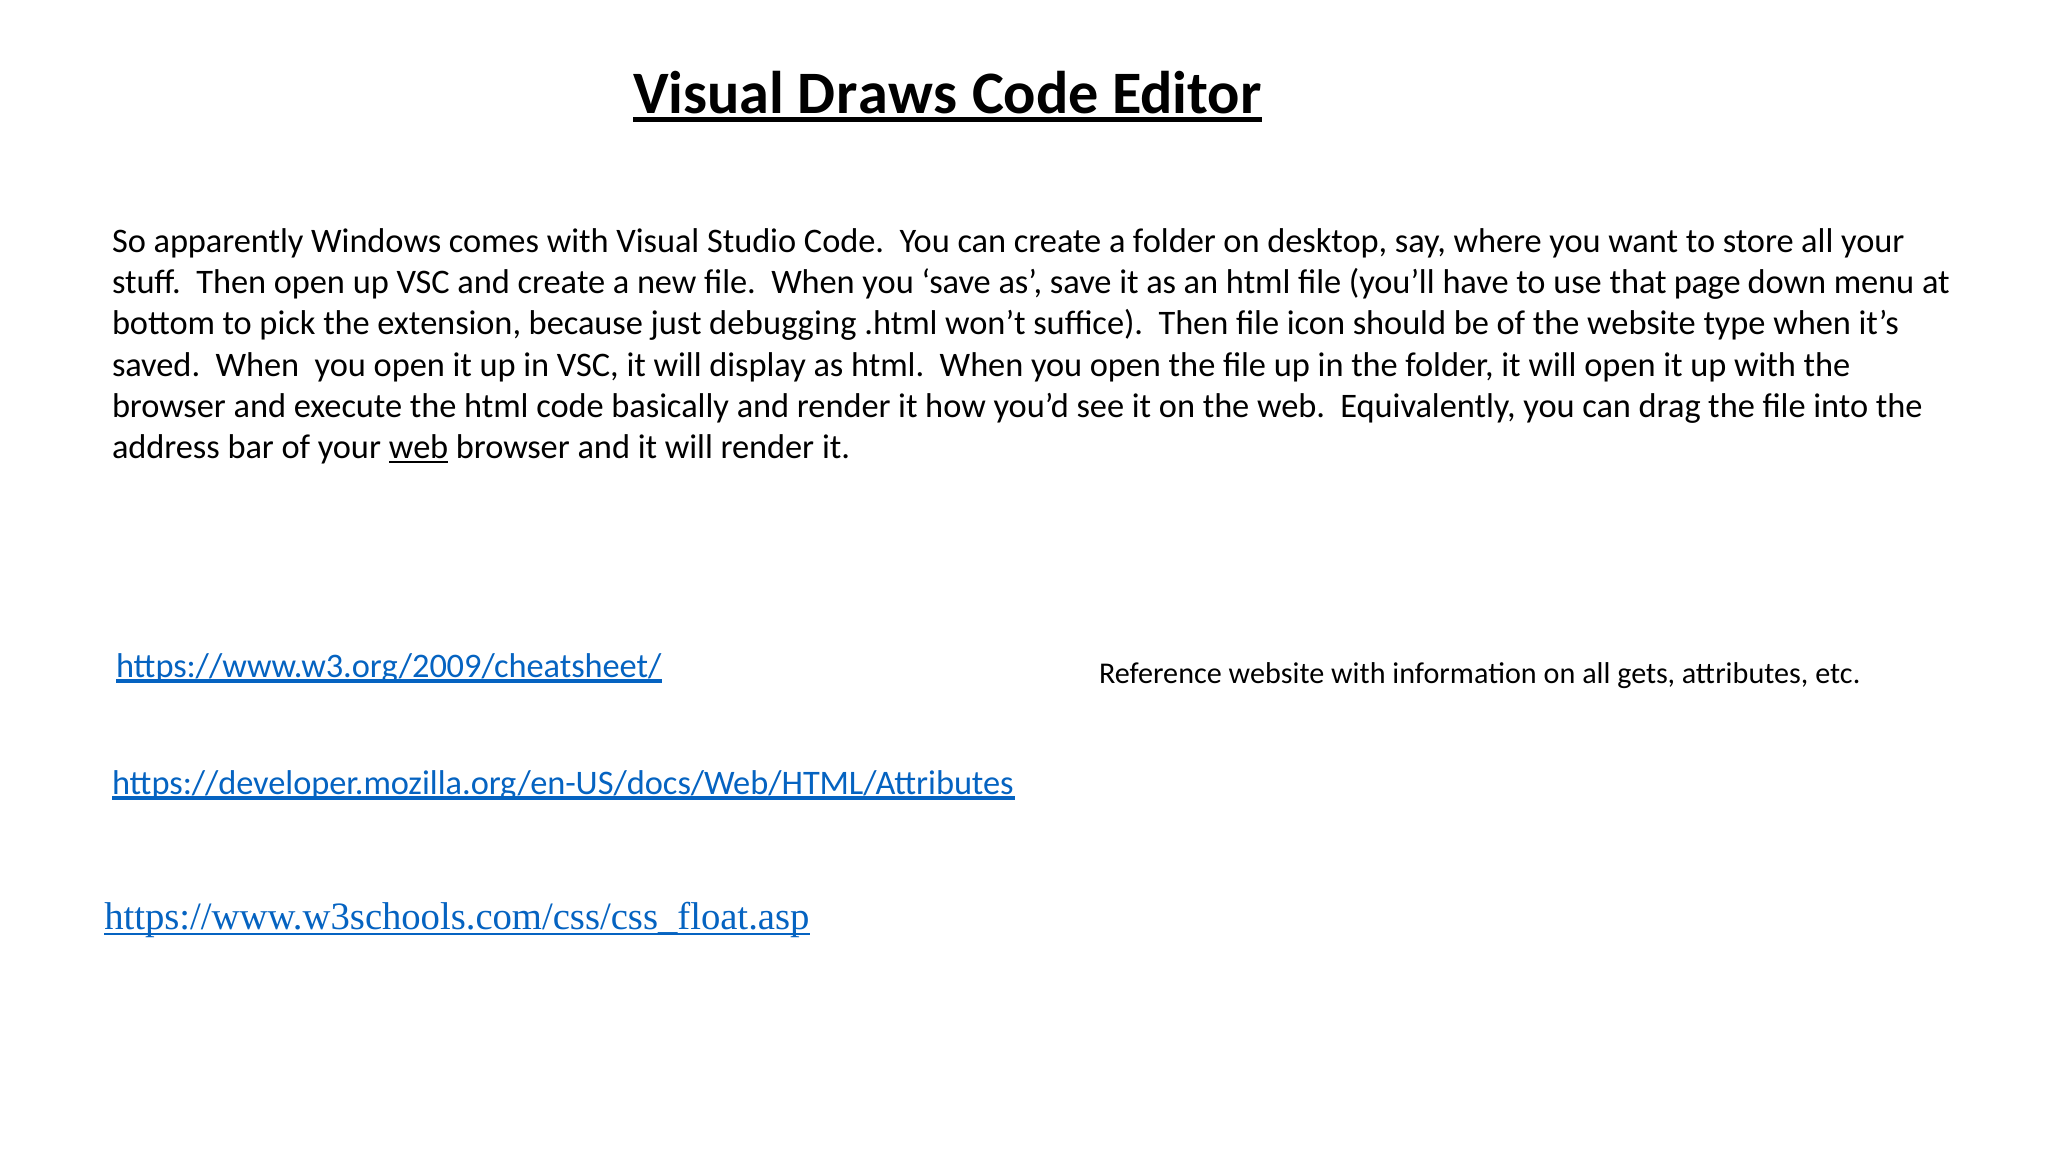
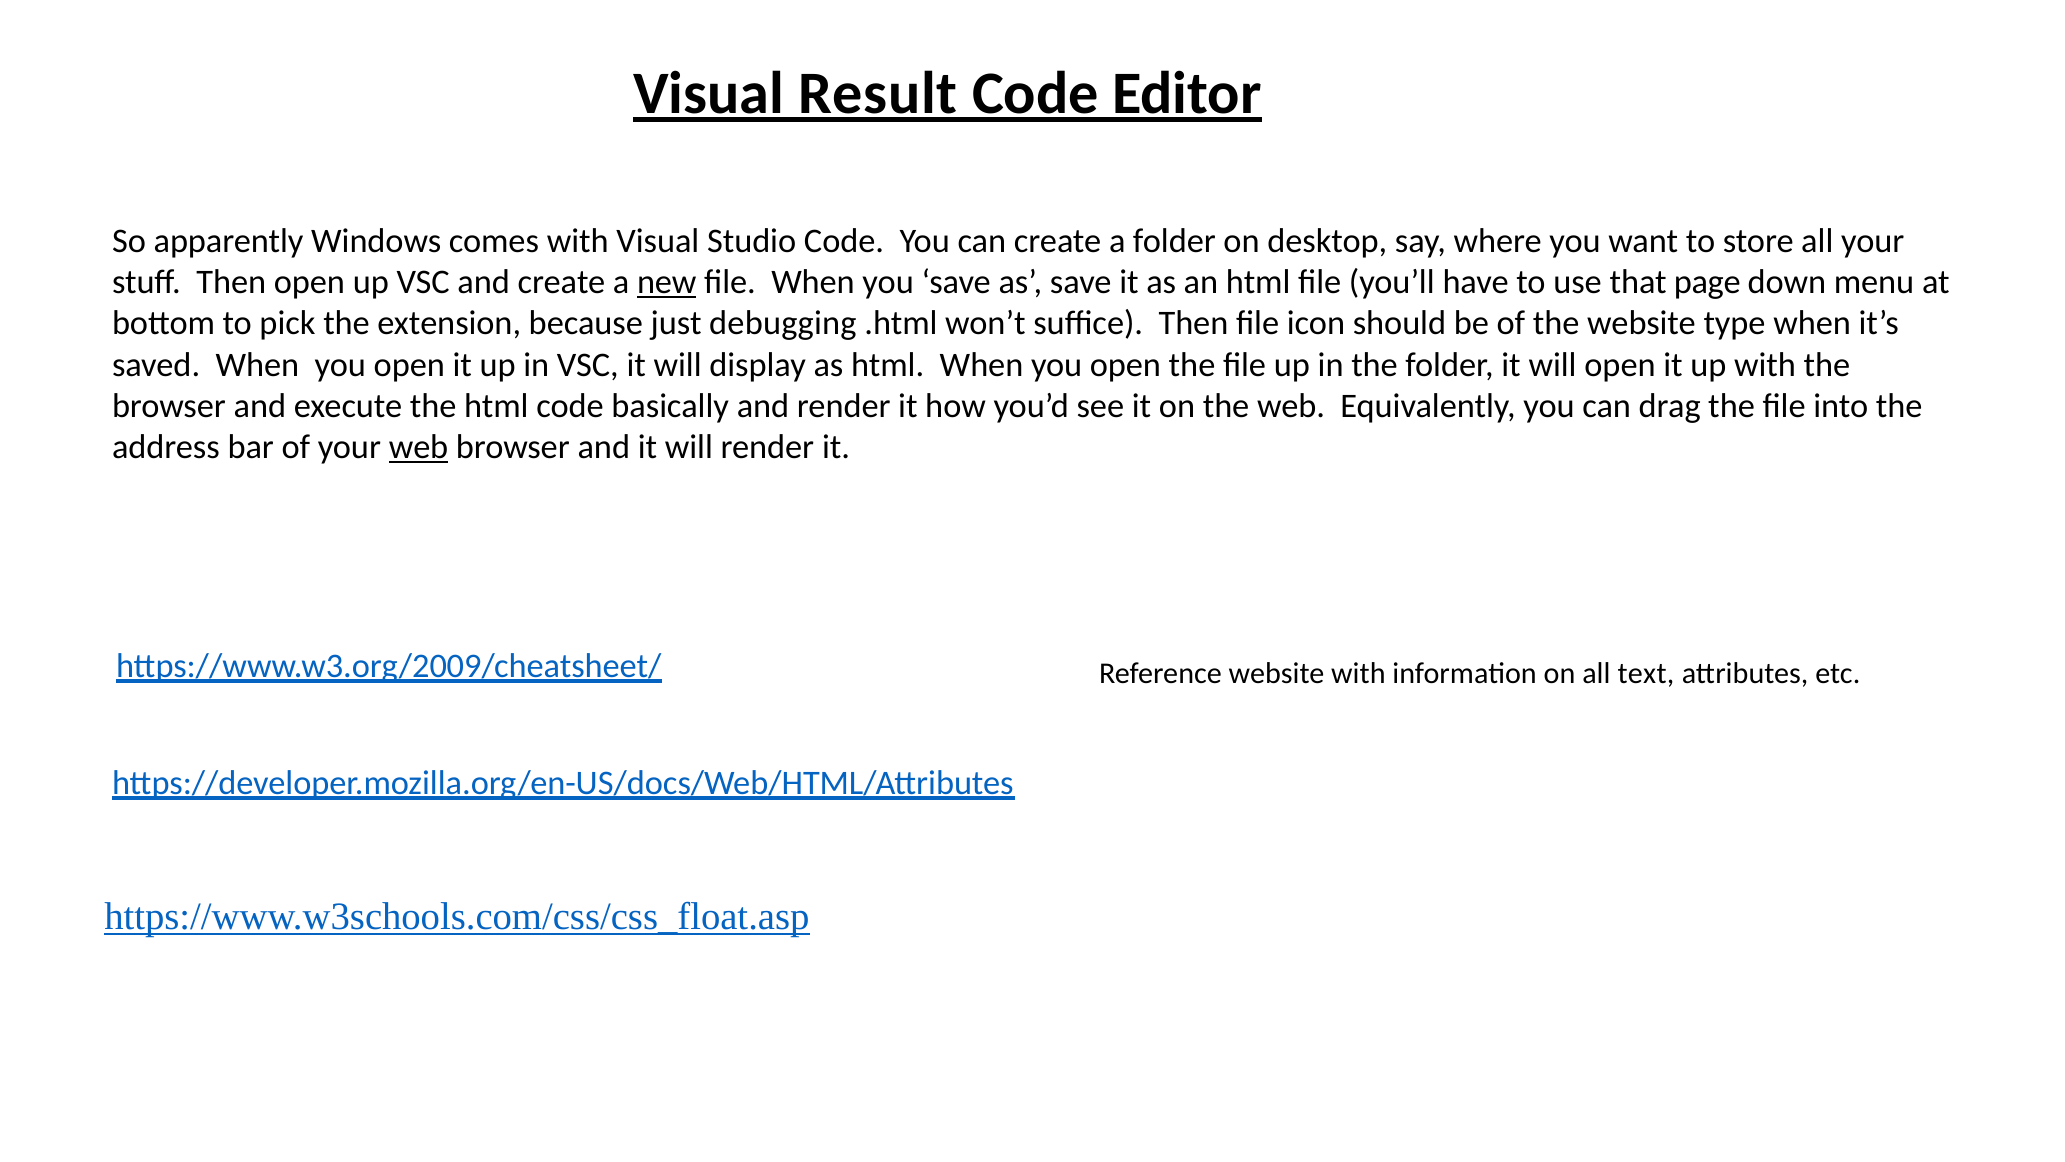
Draws: Draws -> Result
new underline: none -> present
gets: gets -> text
